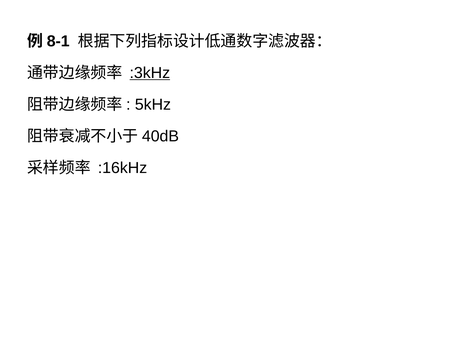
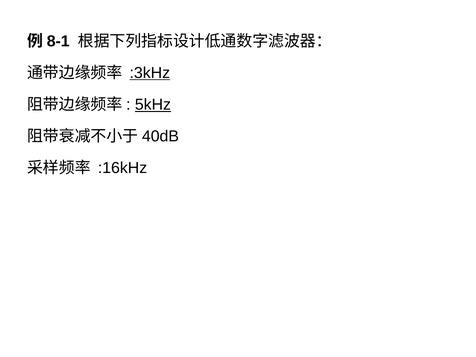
5kHz underline: none -> present
